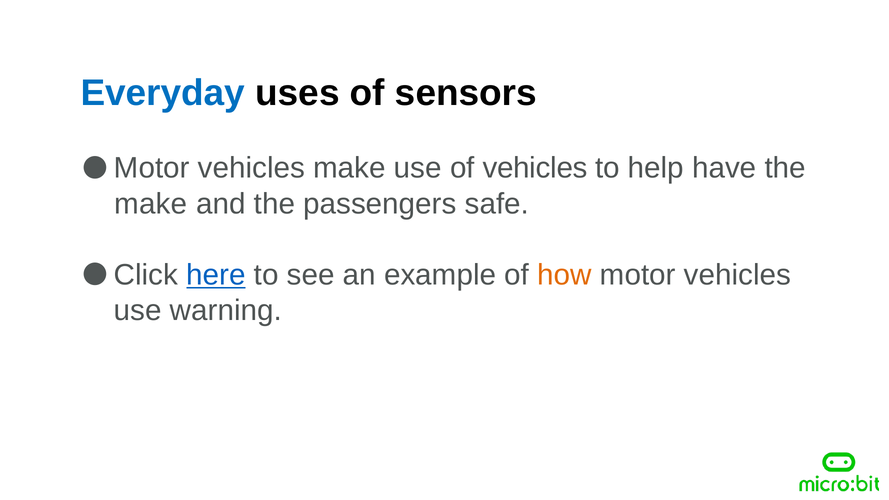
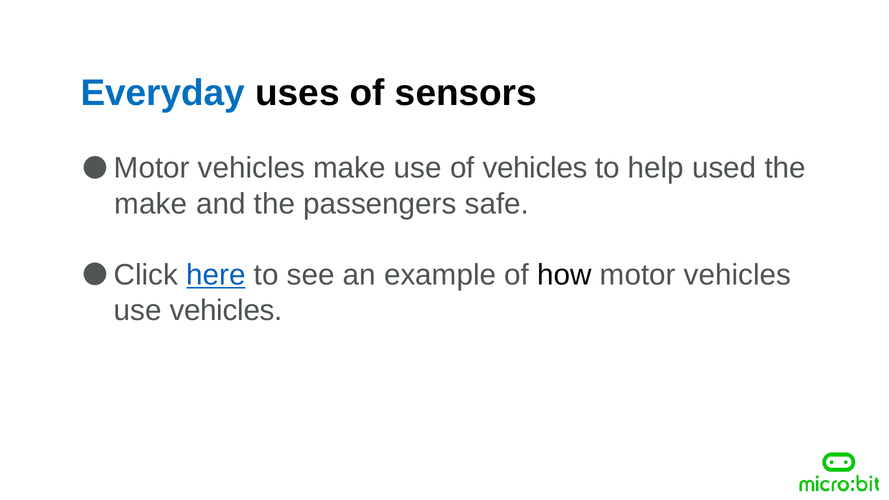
have: have -> used
how colour: orange -> black
use warning: warning -> vehicles
